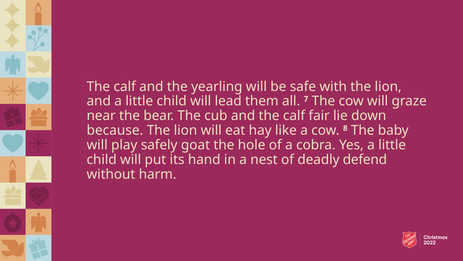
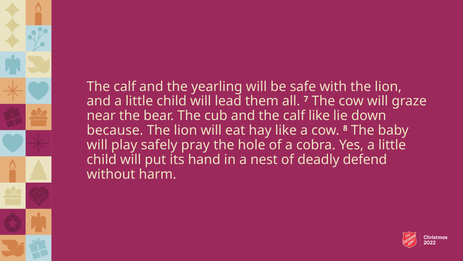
calf fair: fair -> like
goat: goat -> pray
